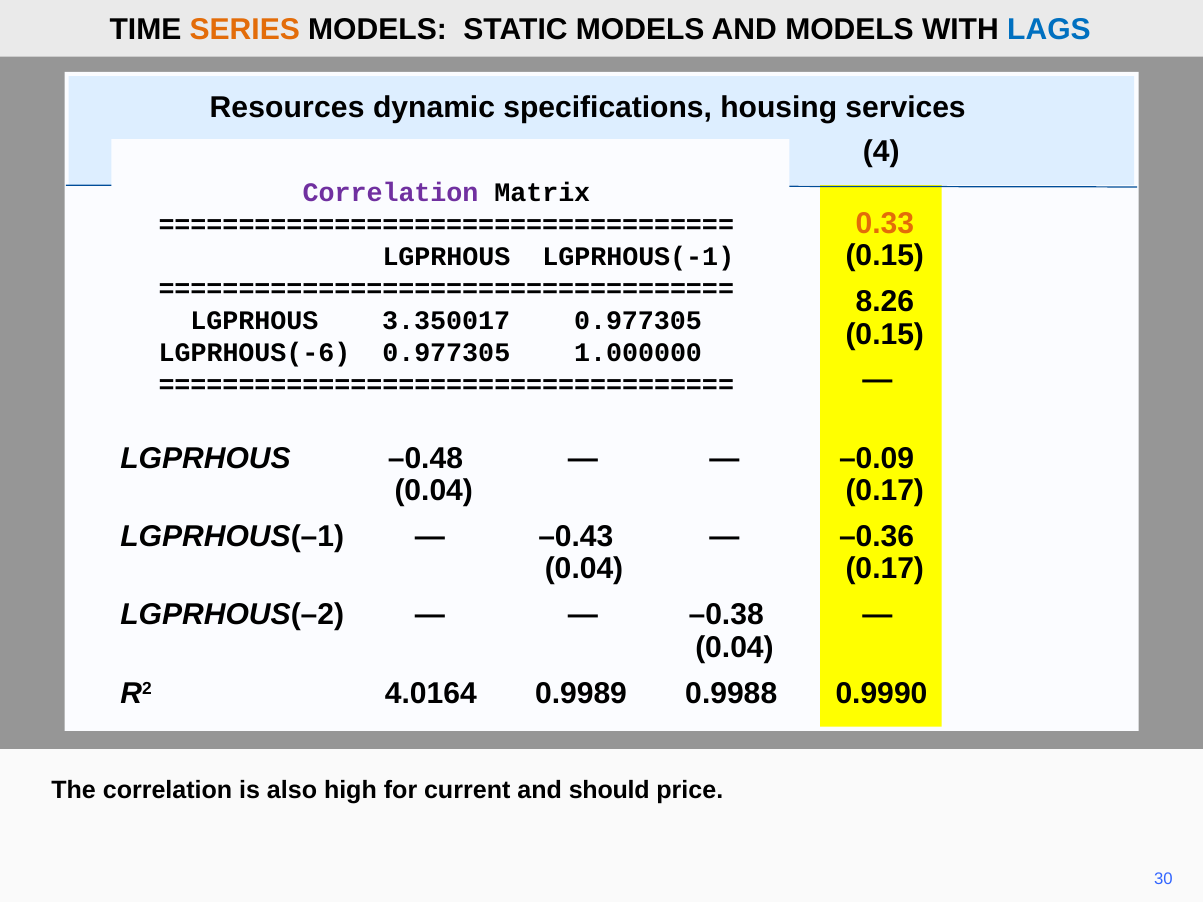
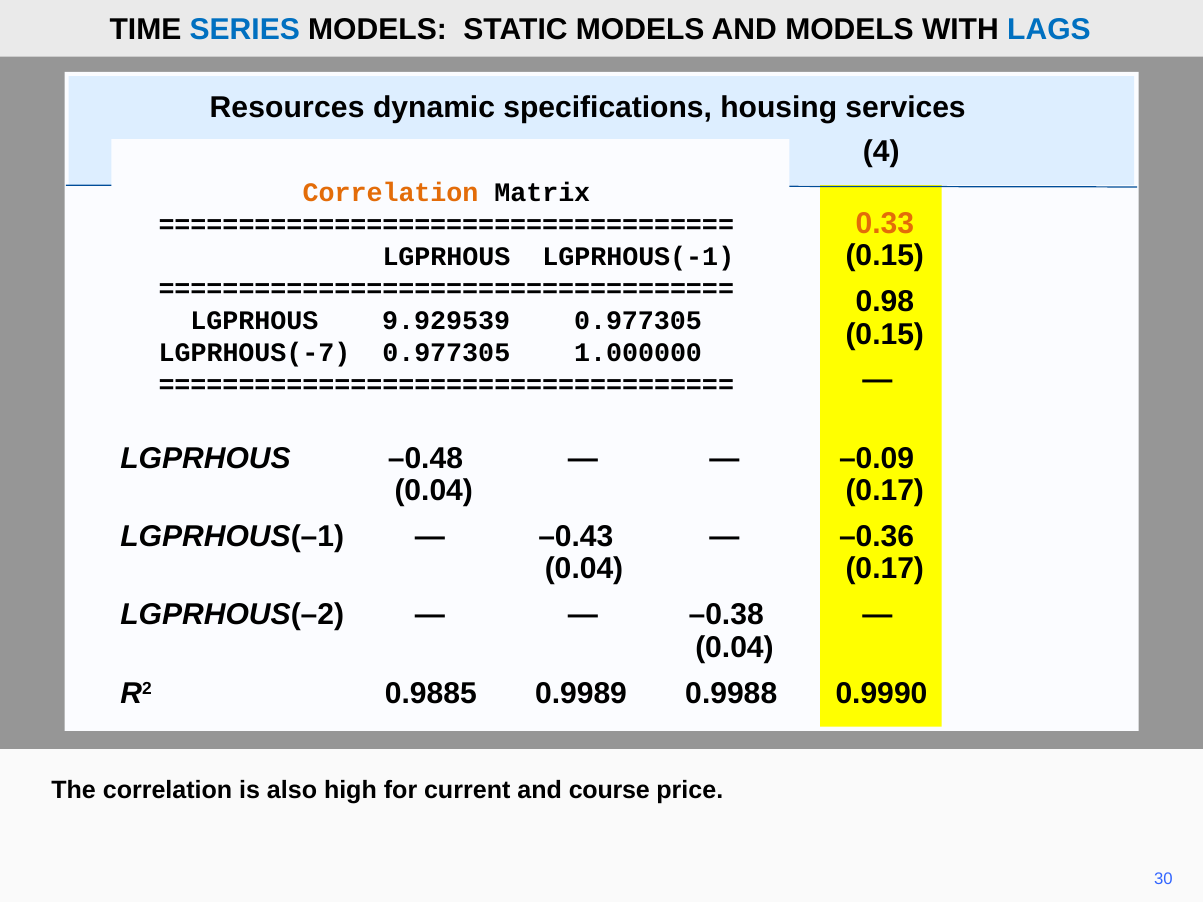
SERIES colour: orange -> blue
Correlation at (391, 192) colour: purple -> orange
8.26 at (885, 302): 8.26 -> 0.98
3.350017: 3.350017 -> 9.929539
LGPRHOUS(-6: LGPRHOUS(-6 -> LGPRHOUS(-7
4.0164: 4.0164 -> 0.9885
should: should -> course
